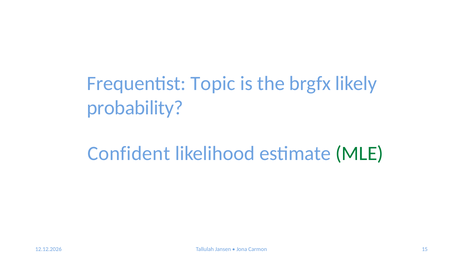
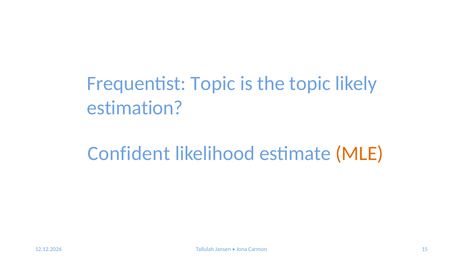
the brgfx: brgfx -> topic
probability: probability -> estimation
MLE colour: green -> orange
